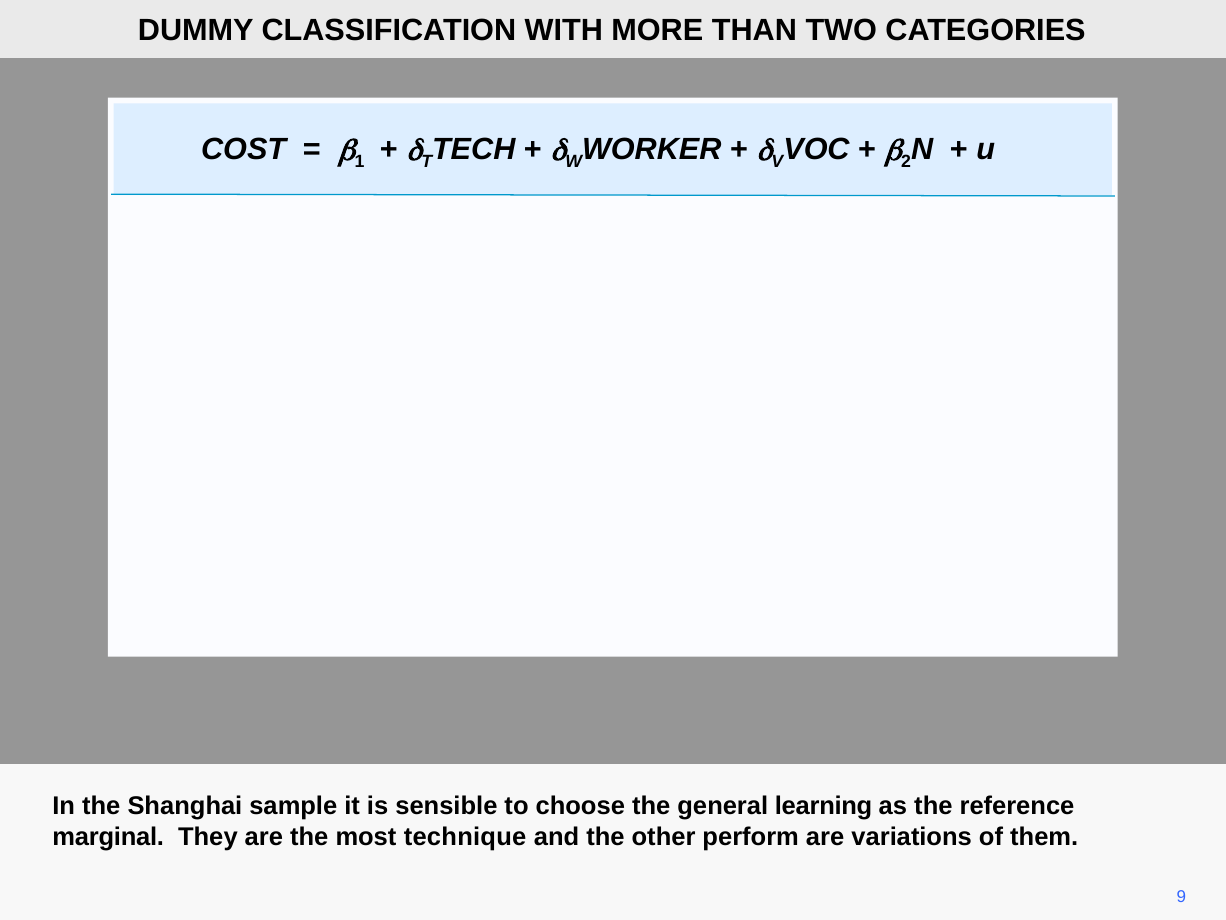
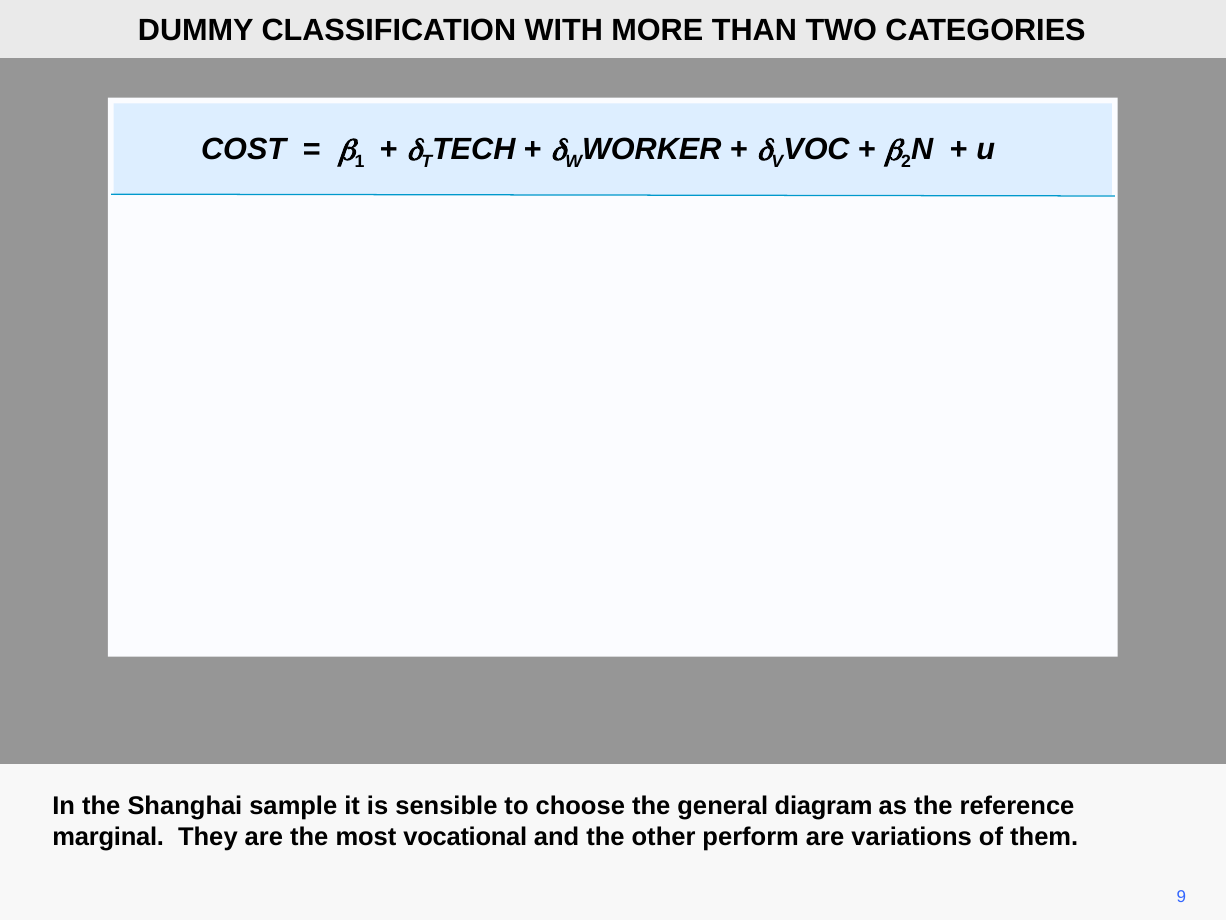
learning: learning -> diagram
technique: technique -> vocational
